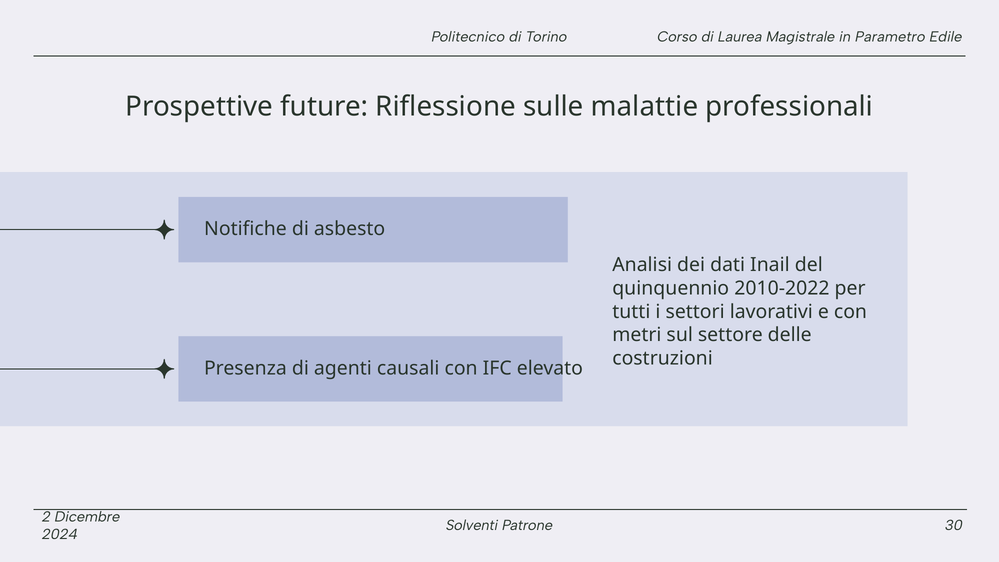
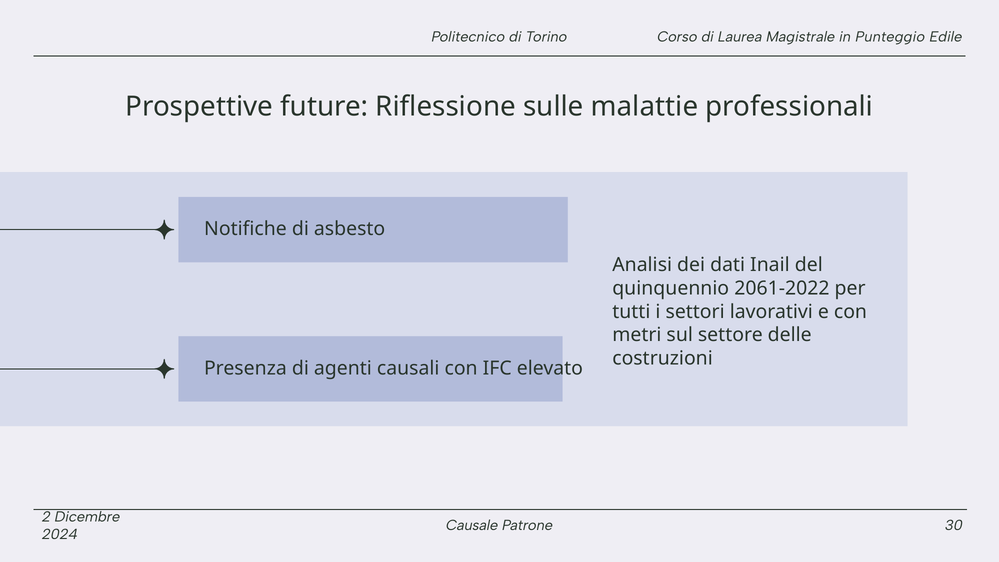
Parametro: Parametro -> Punteggio
2010-2022: 2010-2022 -> 2061-2022
Solventi: Solventi -> Causale
